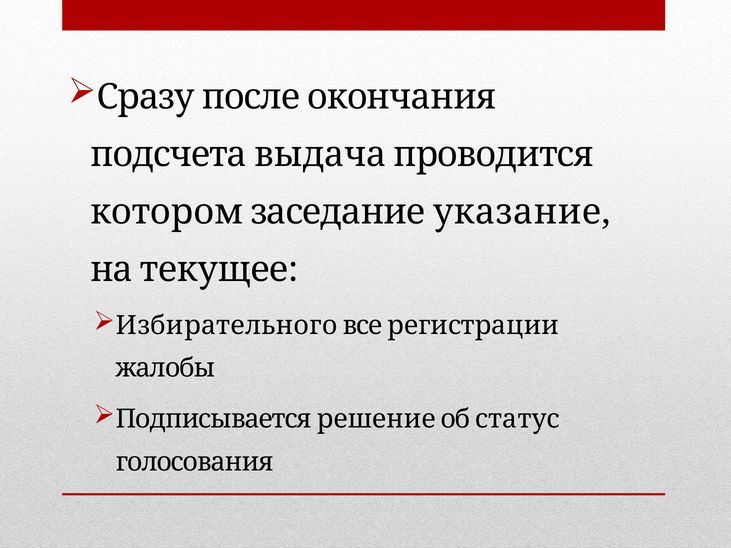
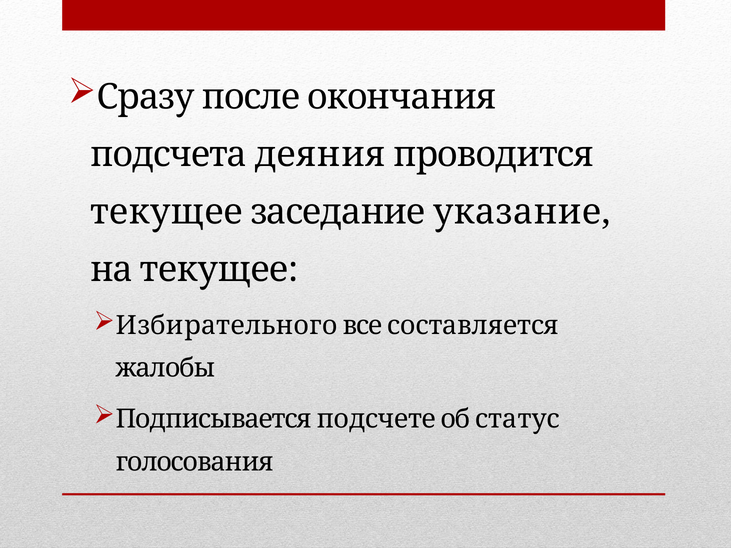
выдача: выдача -> деяния
котором at (167, 212): котором -> текущее
регистрации: регистрации -> составляется
решение: решение -> подсчете
